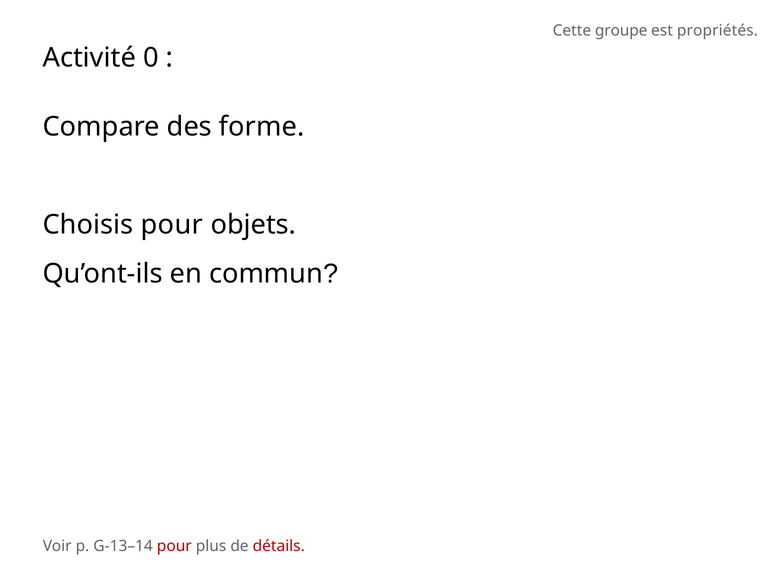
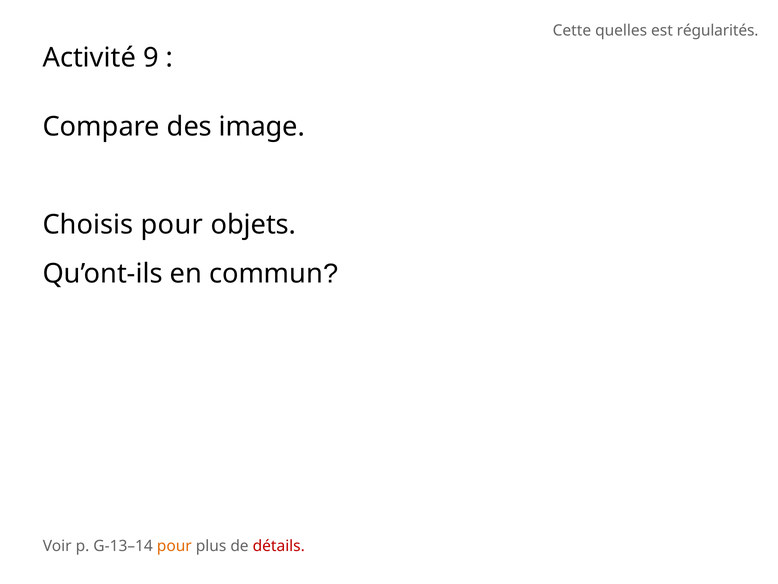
groupe: groupe -> quelles
propriétés: propriétés -> régularités
0: 0 -> 9
forme: forme -> image
pour at (174, 546) colour: red -> orange
